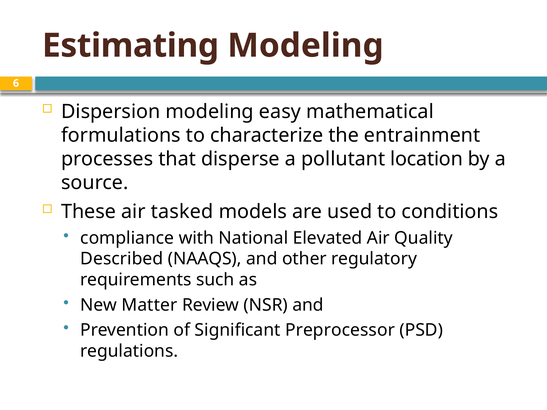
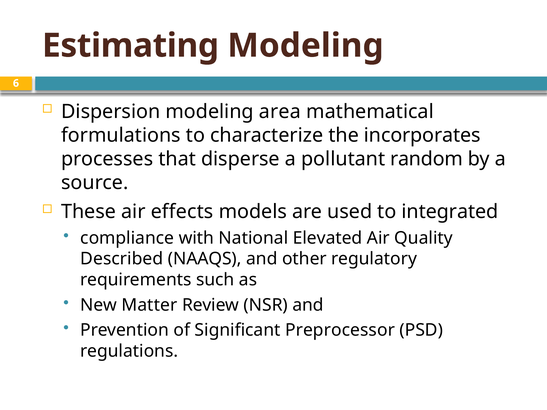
easy: easy -> area
entrainment: entrainment -> incorporates
location: location -> random
tasked: tasked -> effects
conditions: conditions -> integrated
